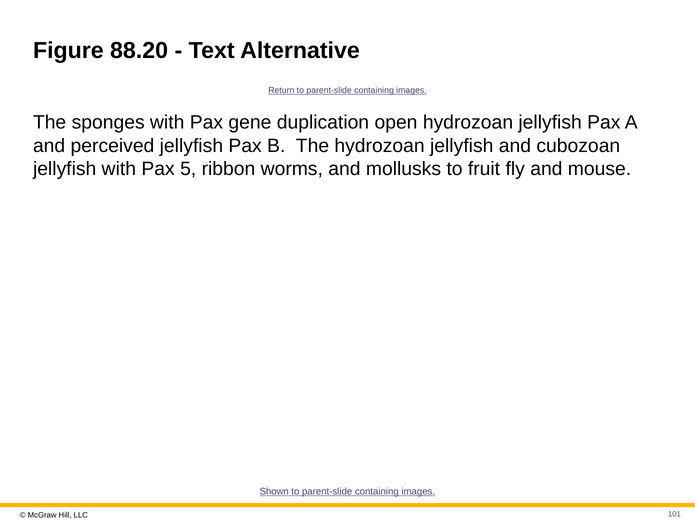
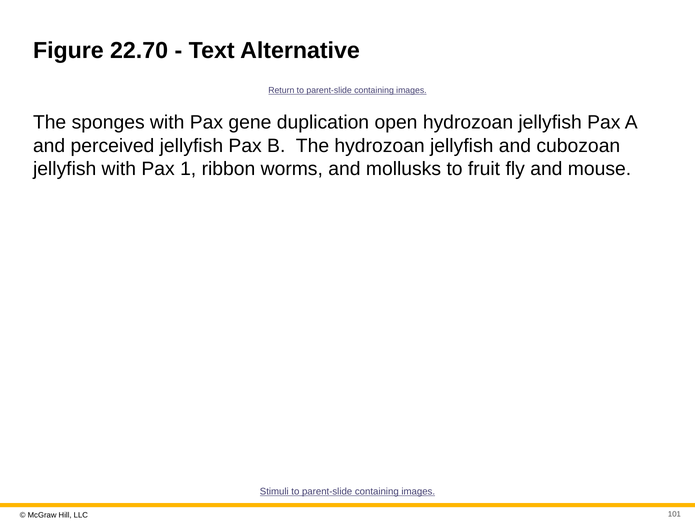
88.20: 88.20 -> 22.70
5: 5 -> 1
Shown: Shown -> Stimuli
